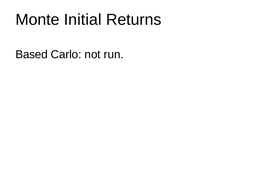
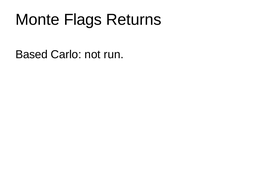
Initial: Initial -> Flags
